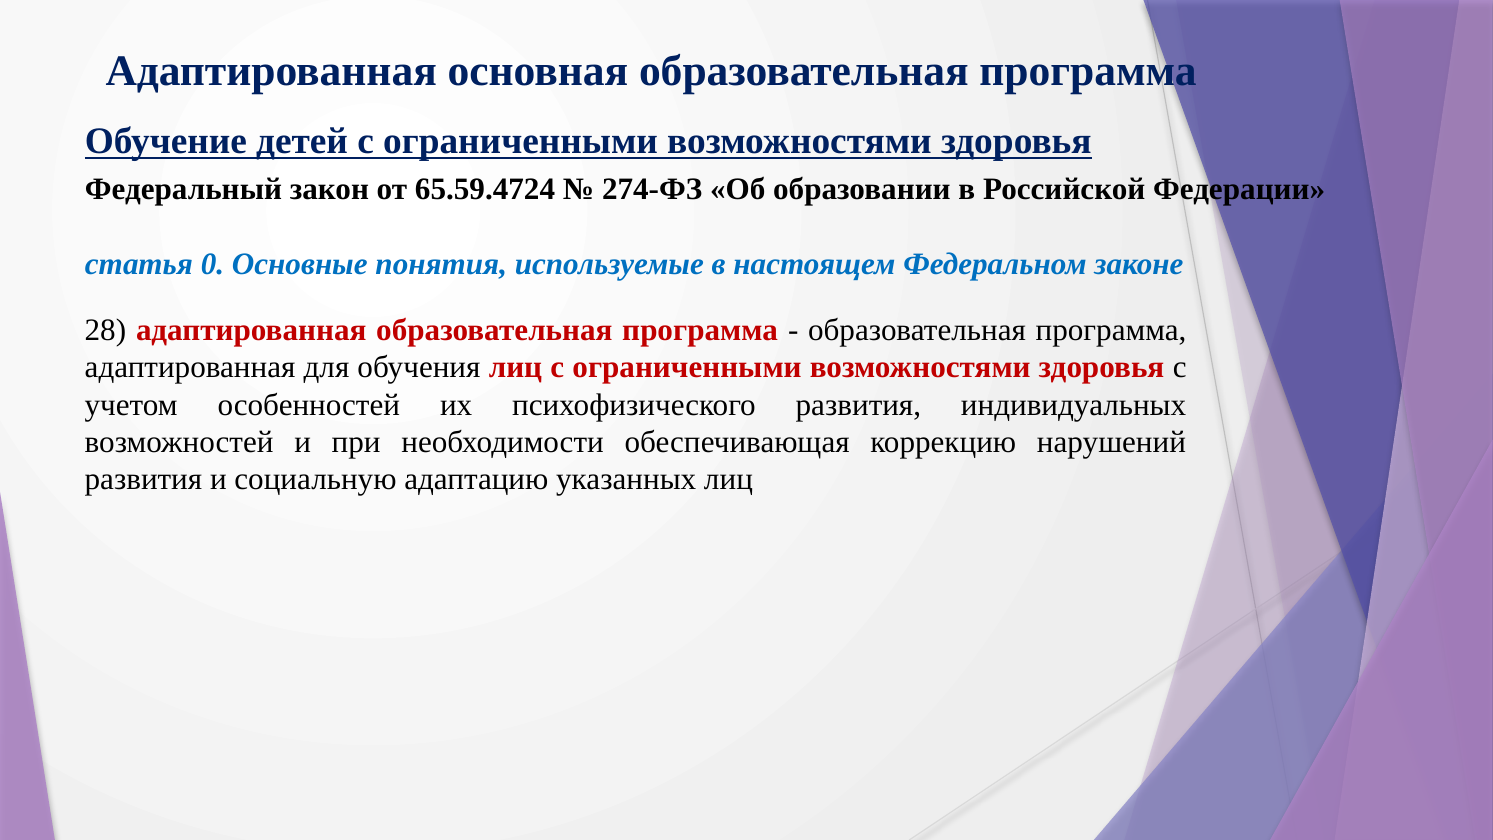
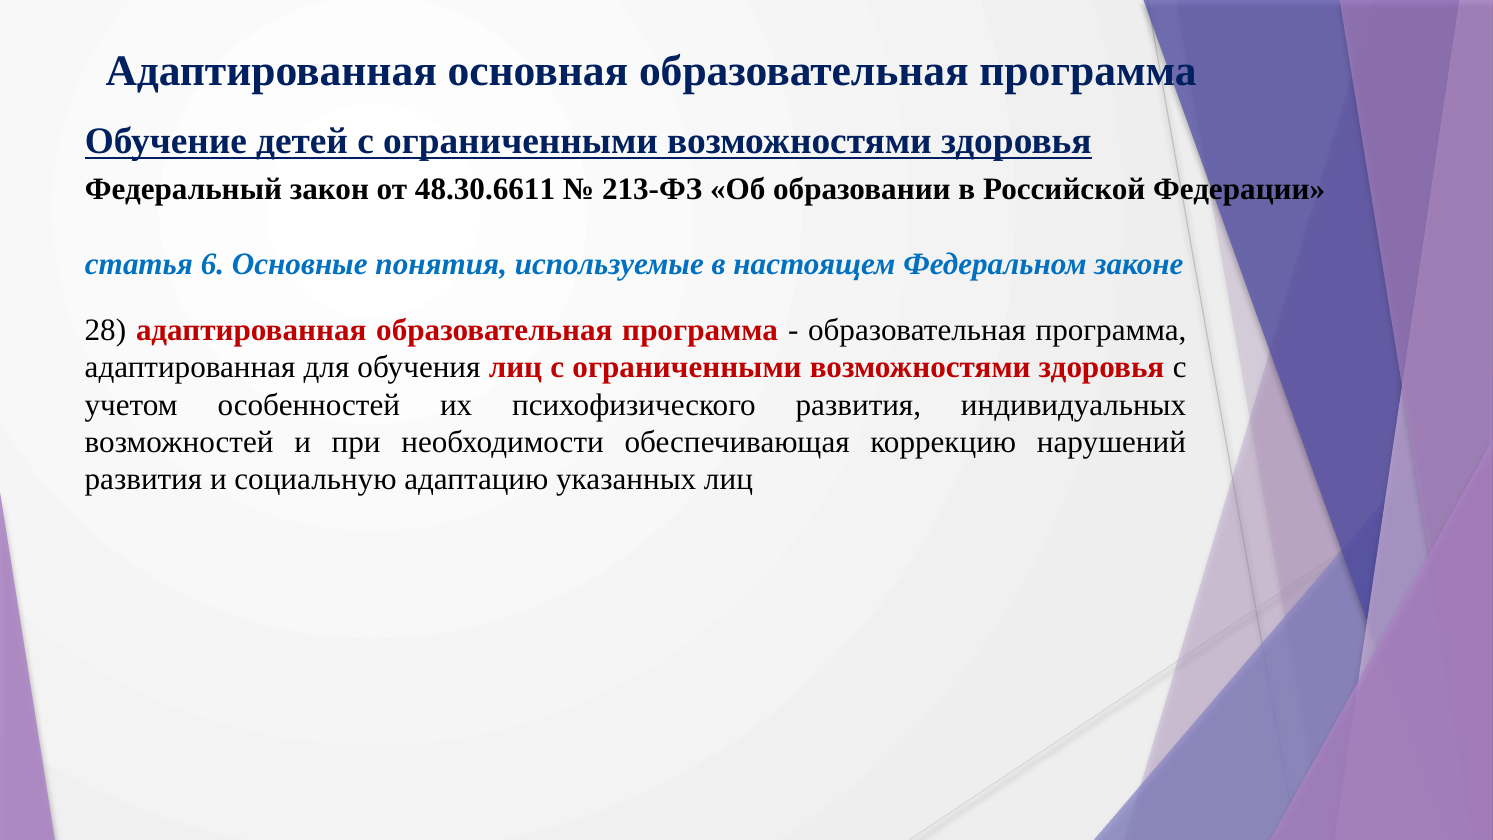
65.59.4724: 65.59.4724 -> 48.30.6611
274-ФЗ: 274-ФЗ -> 213-ФЗ
0: 0 -> 6
